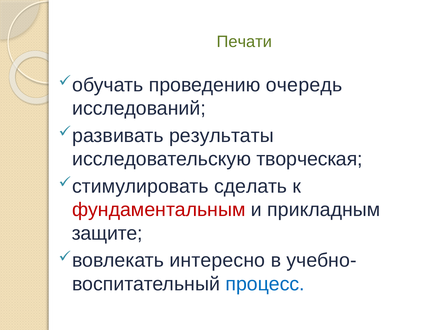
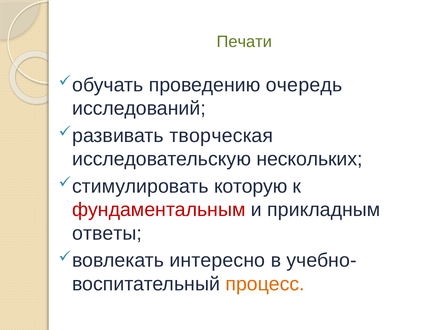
результаты: результаты -> творческая
творческая: творческая -> нескольких
сделать: сделать -> которую
защите: защите -> ответы
процесс colour: blue -> orange
